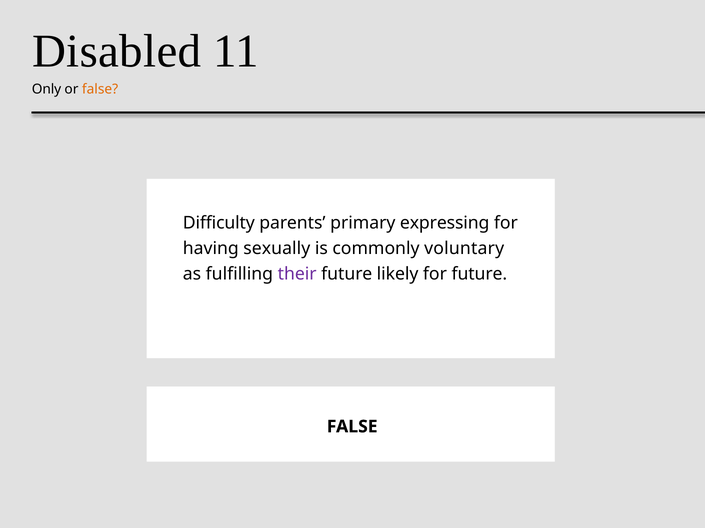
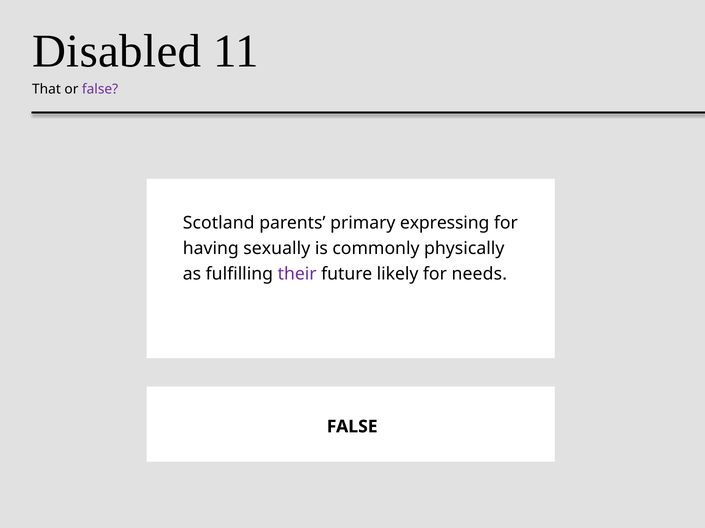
Only: Only -> That
false at (100, 89) colour: orange -> purple
Difficulty: Difficulty -> Scotland
voluntary: voluntary -> physically
for future: future -> needs
